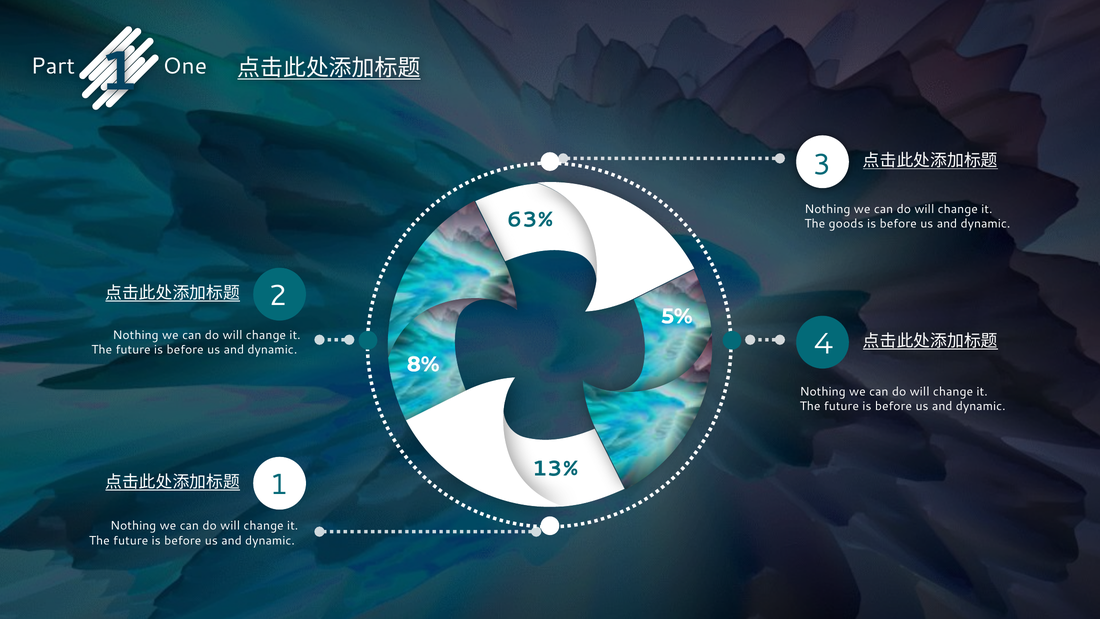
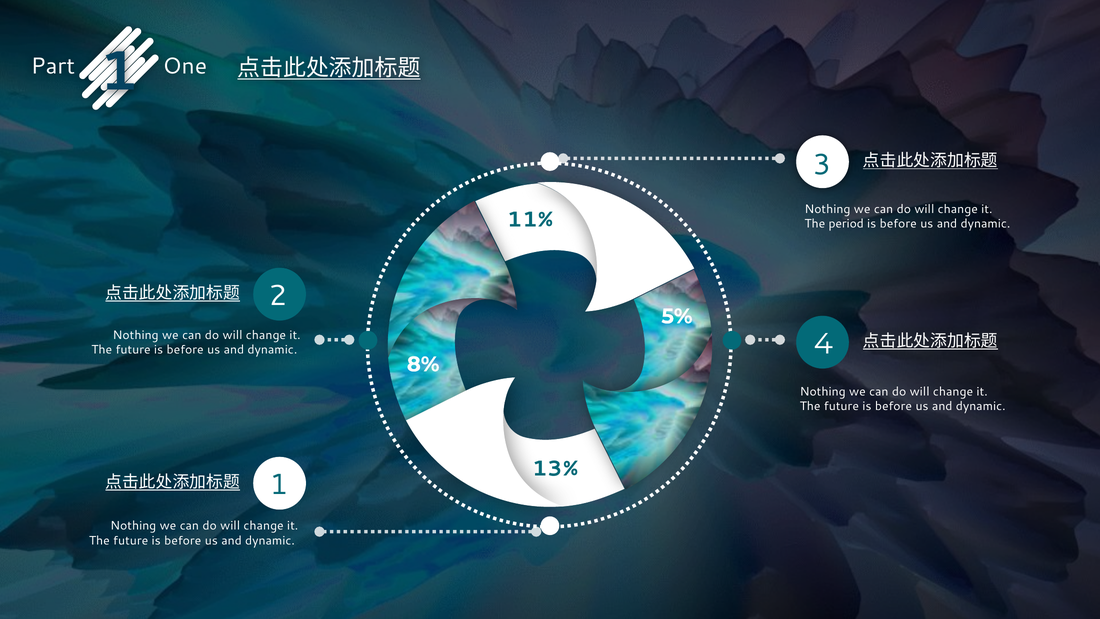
63%: 63% -> 11%
goods: goods -> period
